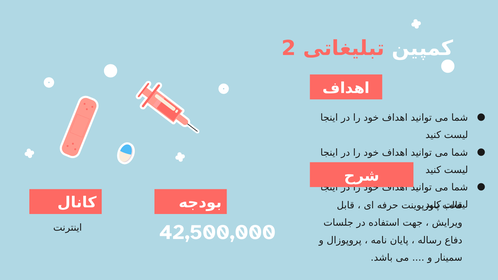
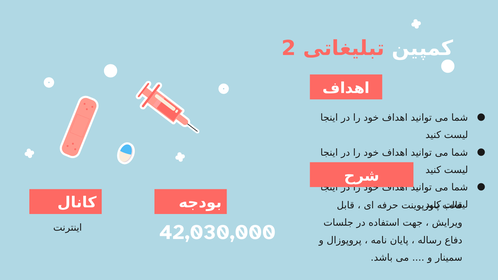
42,500,000: 42,500,000 -> 42,030,000
